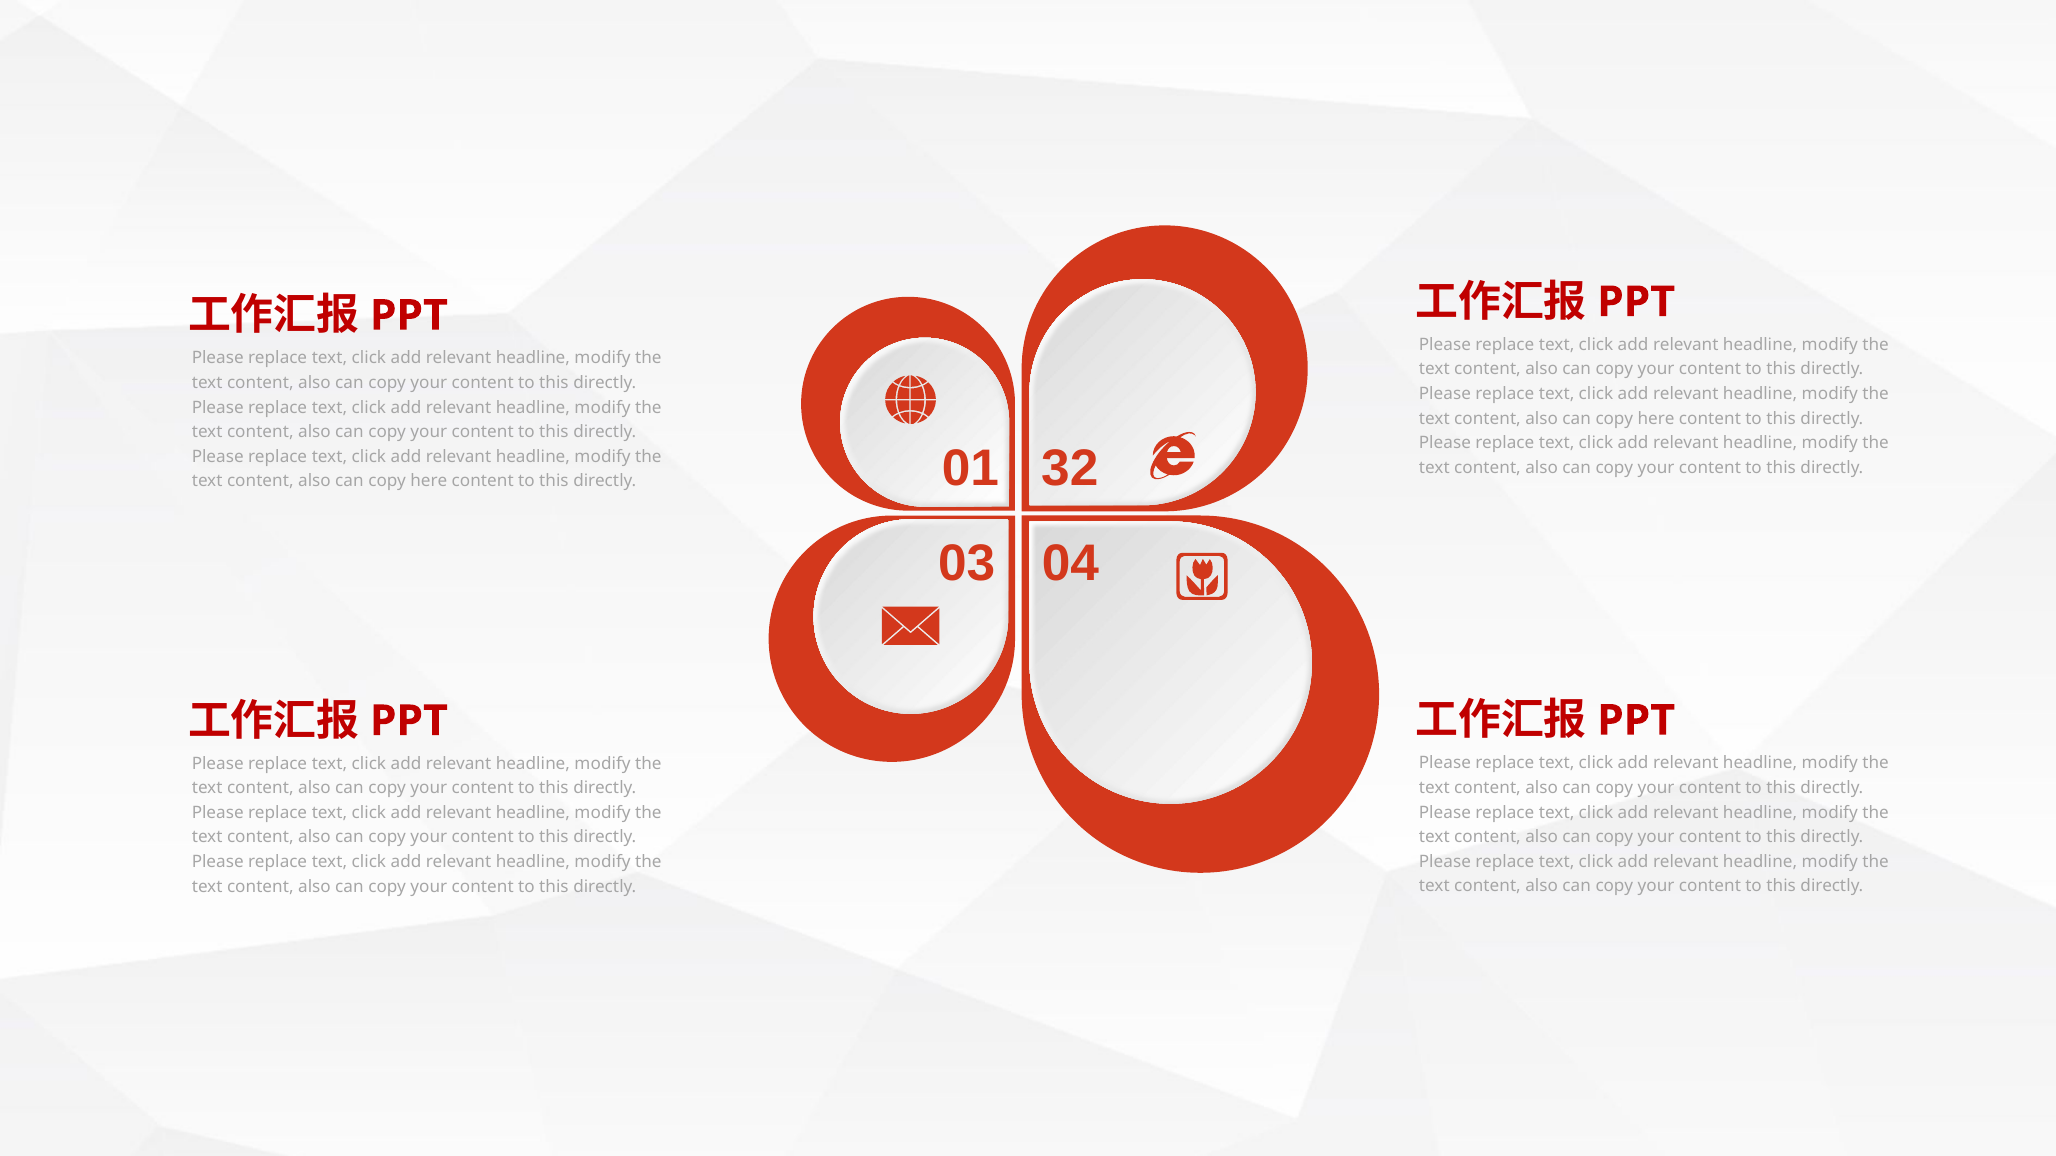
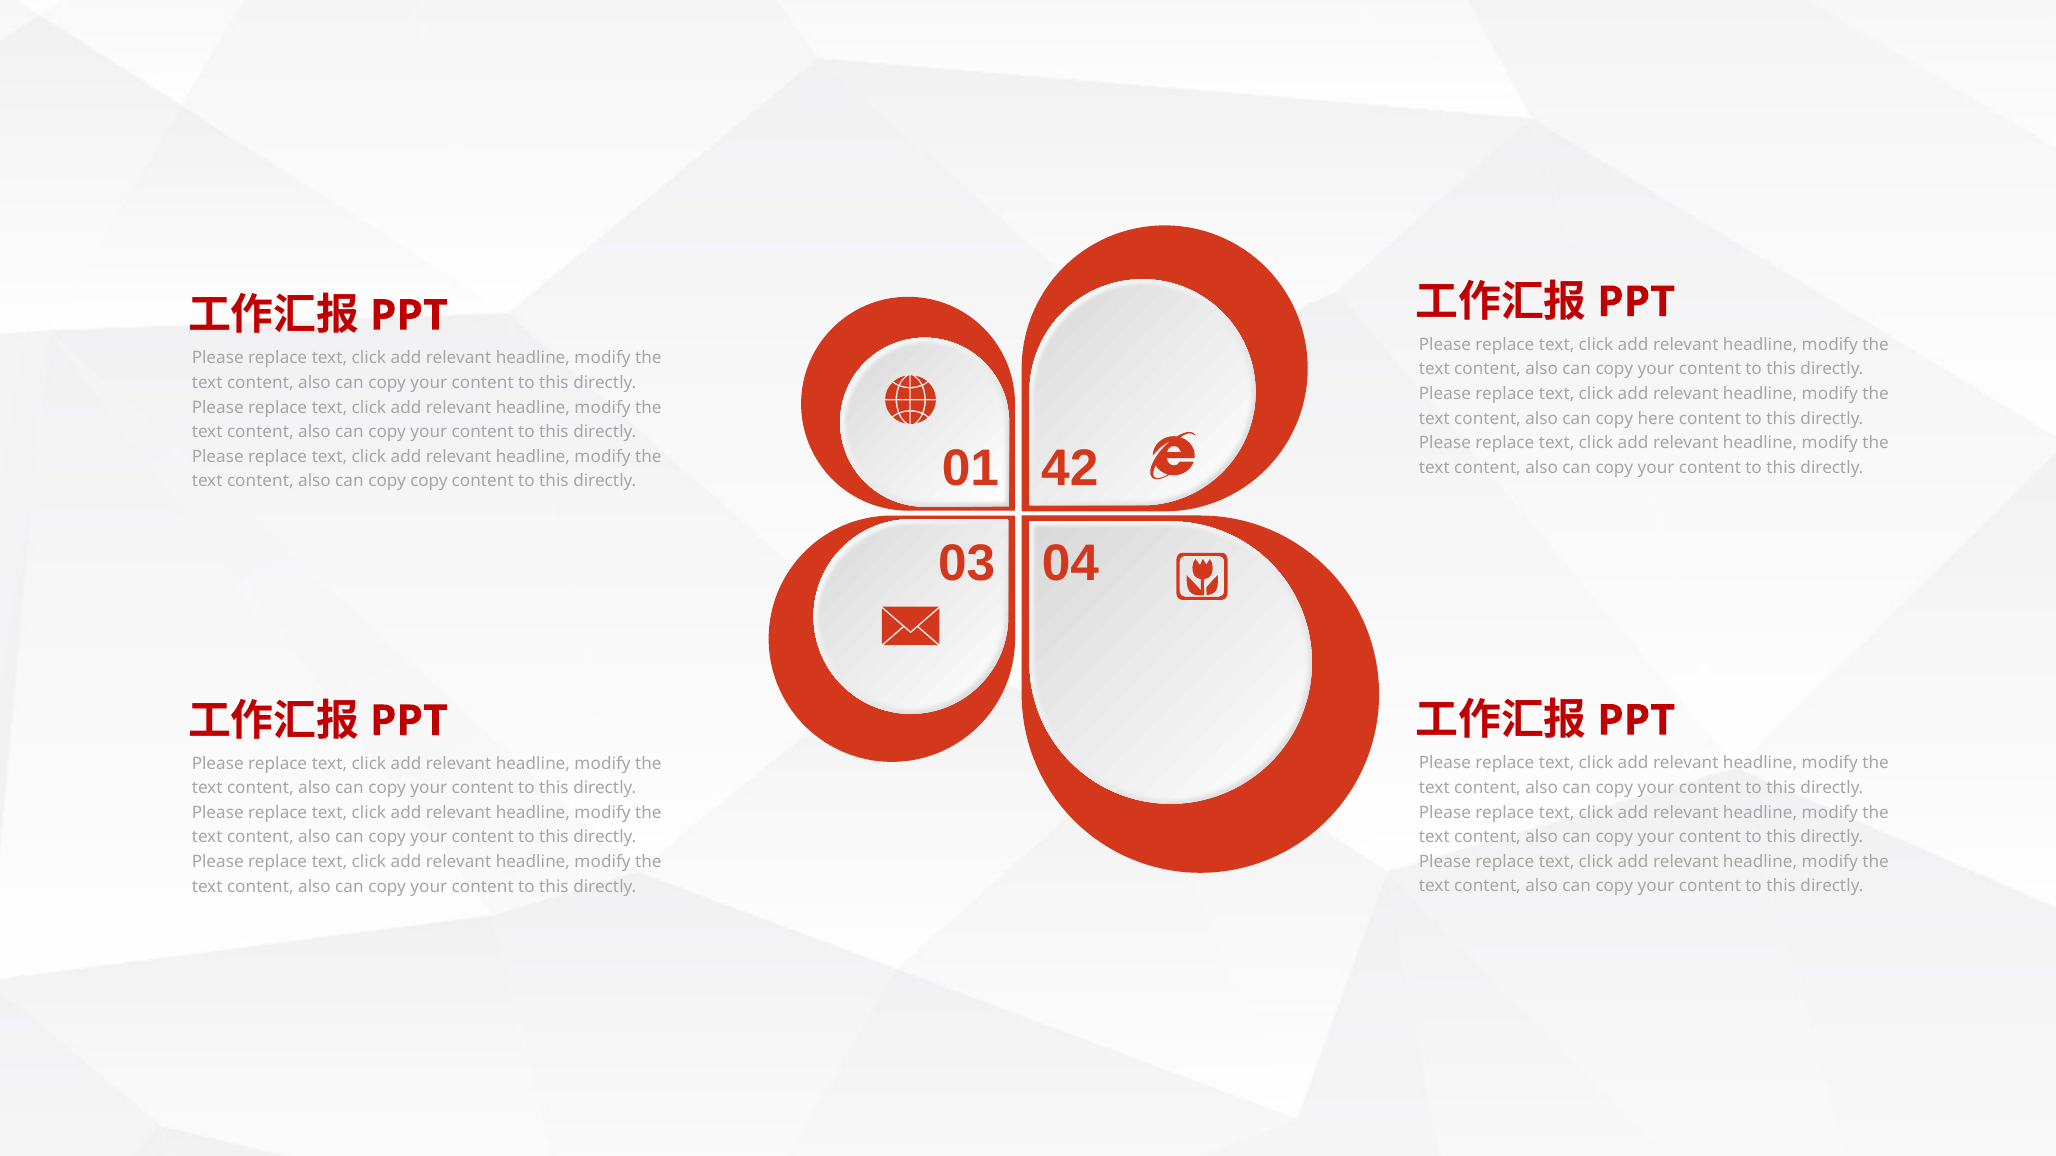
32: 32 -> 42
here at (429, 481): here -> copy
